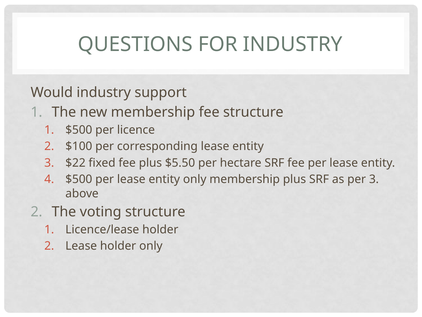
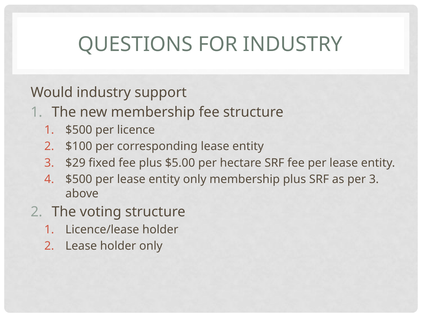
$22: $22 -> $29
$5.50: $5.50 -> $5.00
